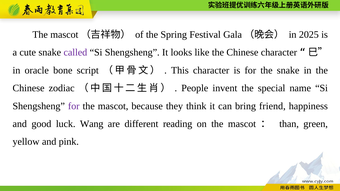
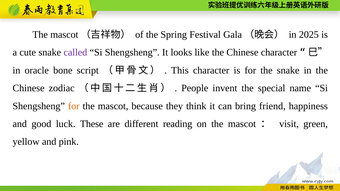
for at (74, 106) colour: purple -> orange
Wang: Wang -> These
than: than -> visit
